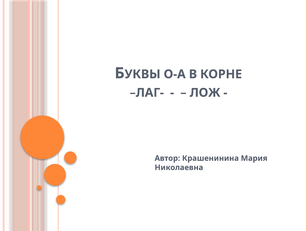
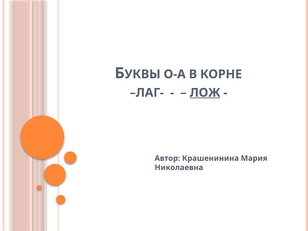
ЛОЖ underline: none -> present
